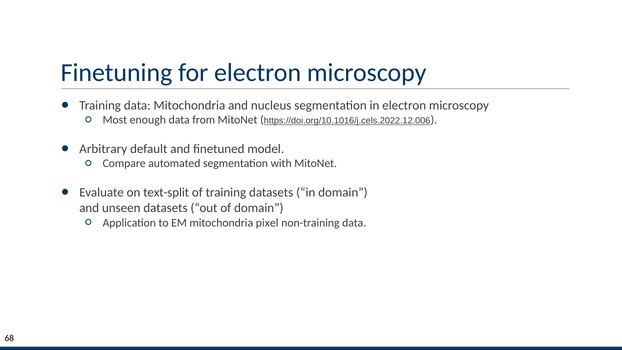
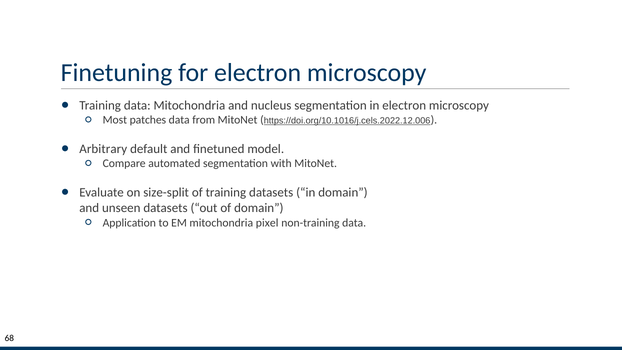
enough: enough -> patches
text-split: text-split -> size-split
